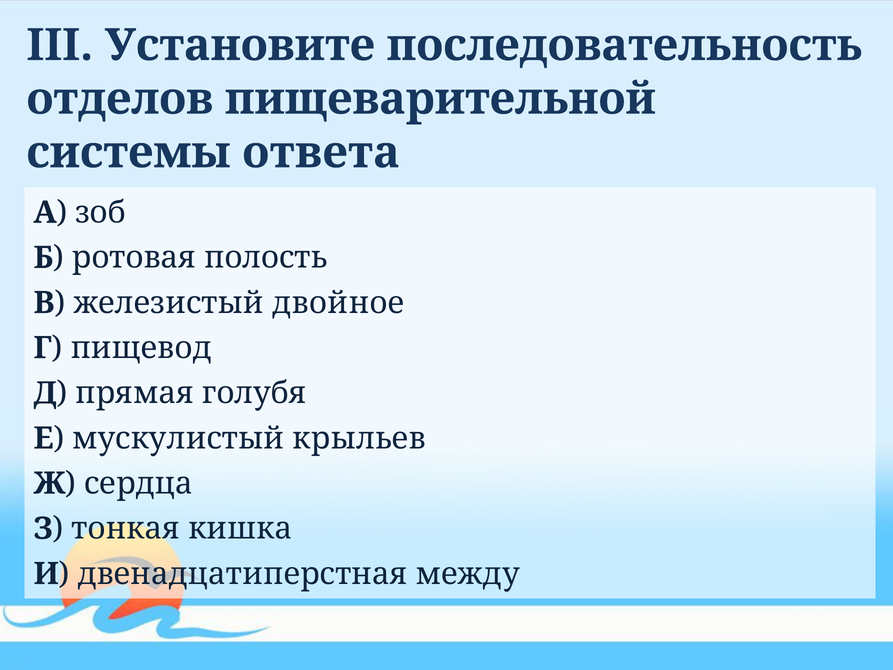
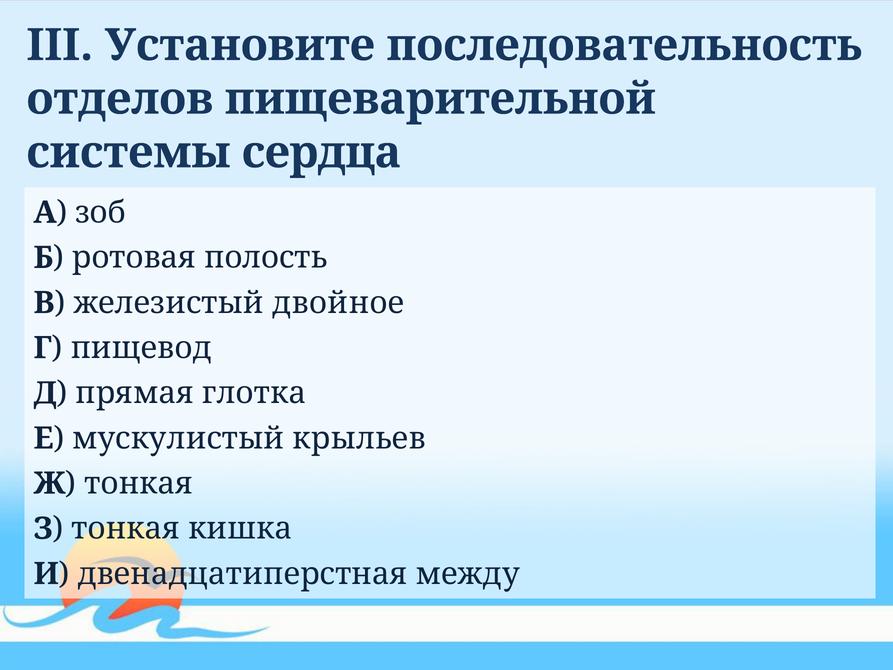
ответа: ответа -> сердца
голубя: голубя -> глотка
Ж сердца: сердца -> тонкая
